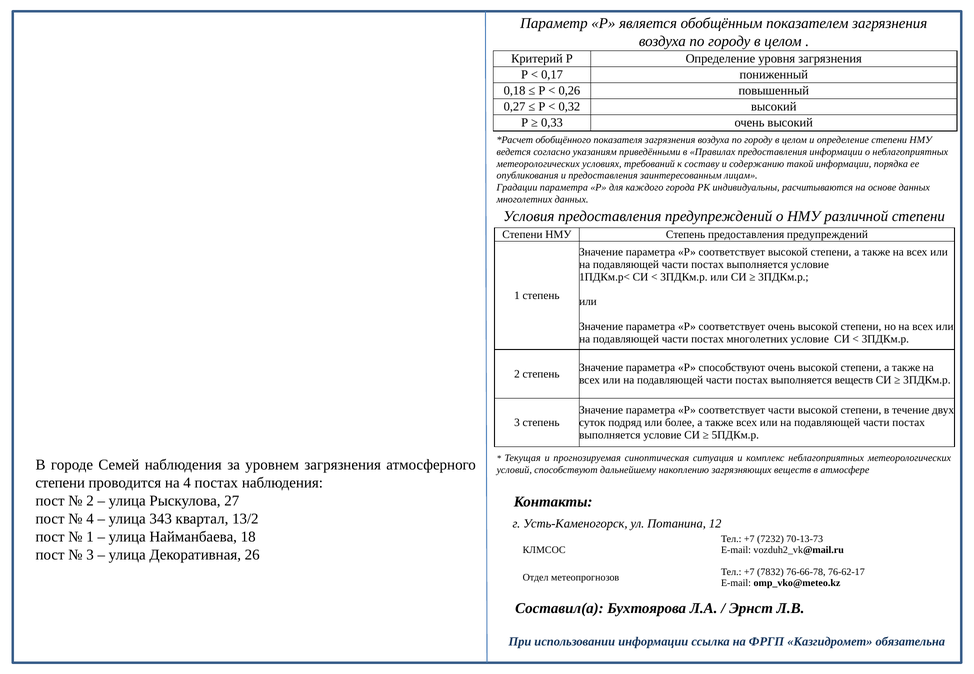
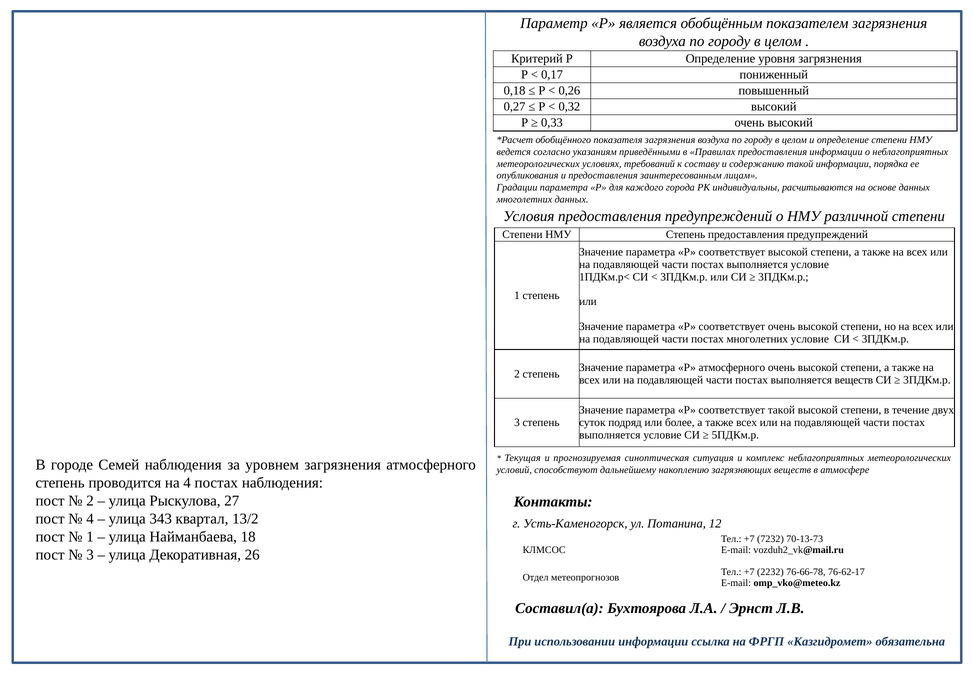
Р способствуют: способствуют -> атмосферного
соответствует части: части -> такой
степени at (60, 483): степени -> степень
7832: 7832 -> 2232
